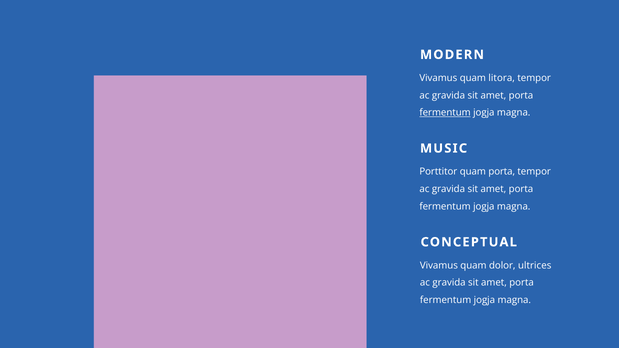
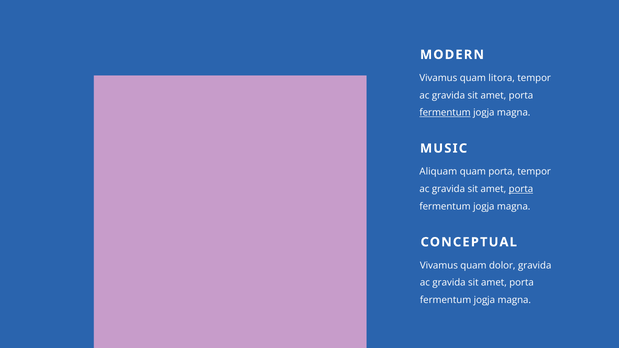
Porttitor: Porttitor -> Aliquam
porta at (521, 189) underline: none -> present
dolor ultrices: ultrices -> gravida
